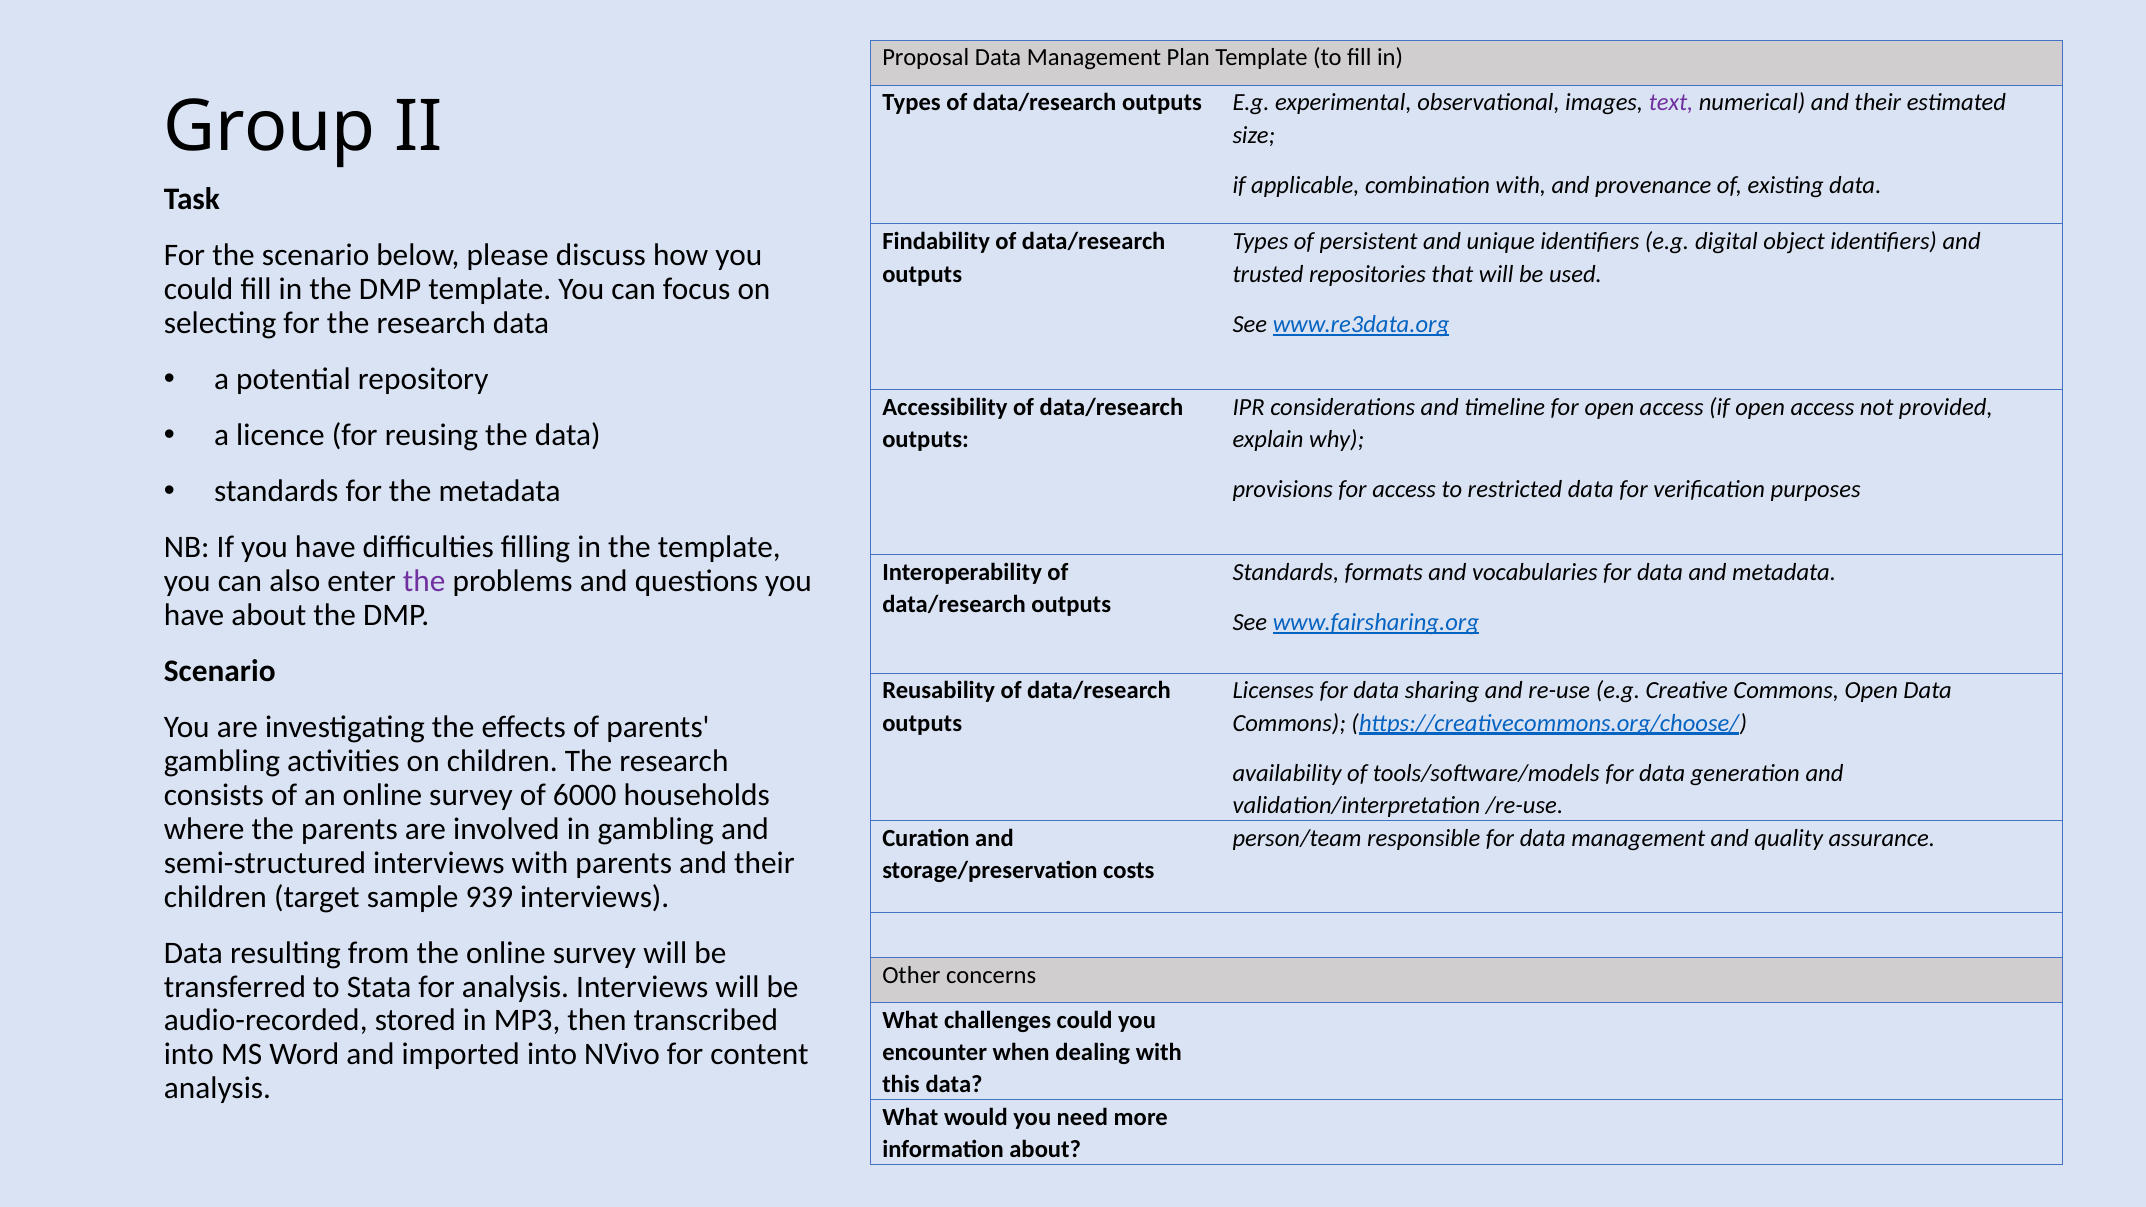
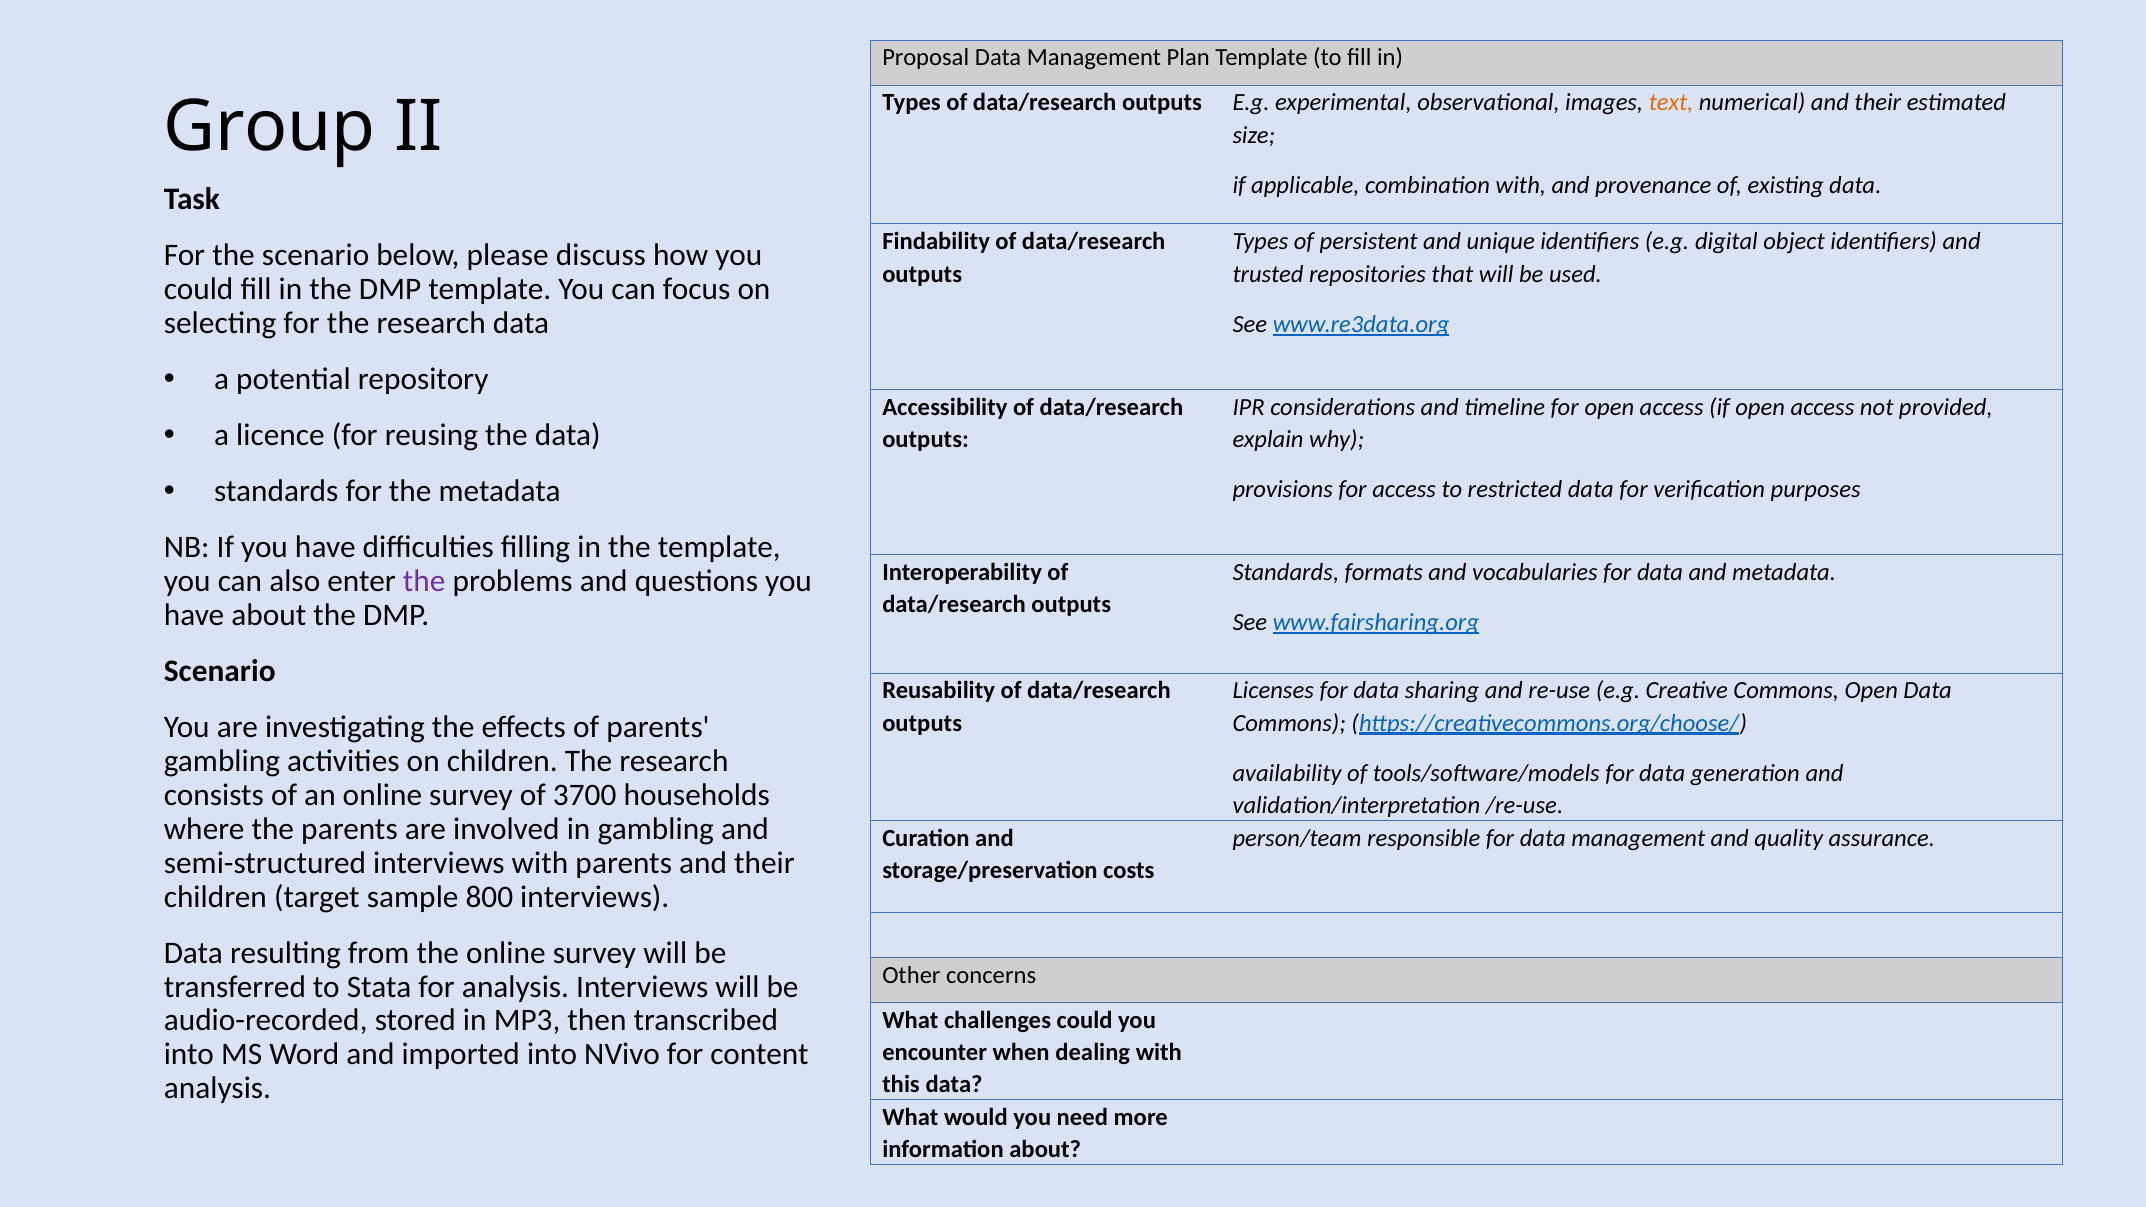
text colour: purple -> orange
6000: 6000 -> 3700
939: 939 -> 800
